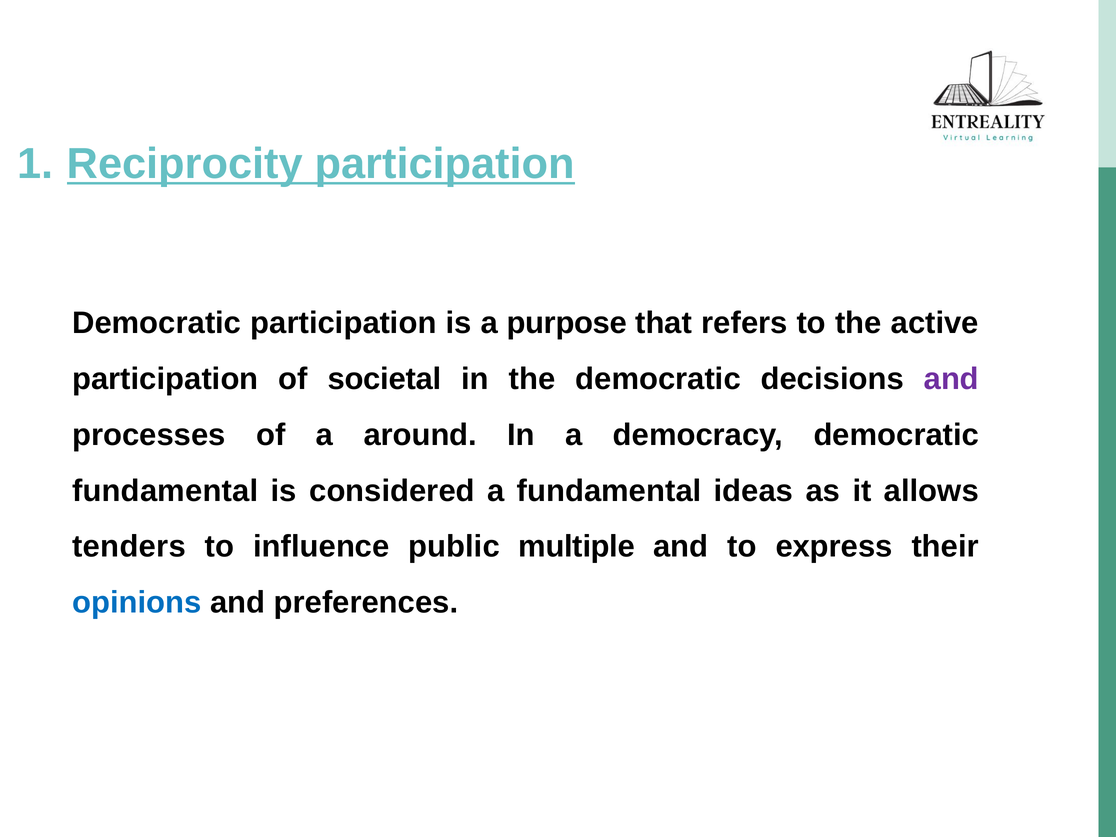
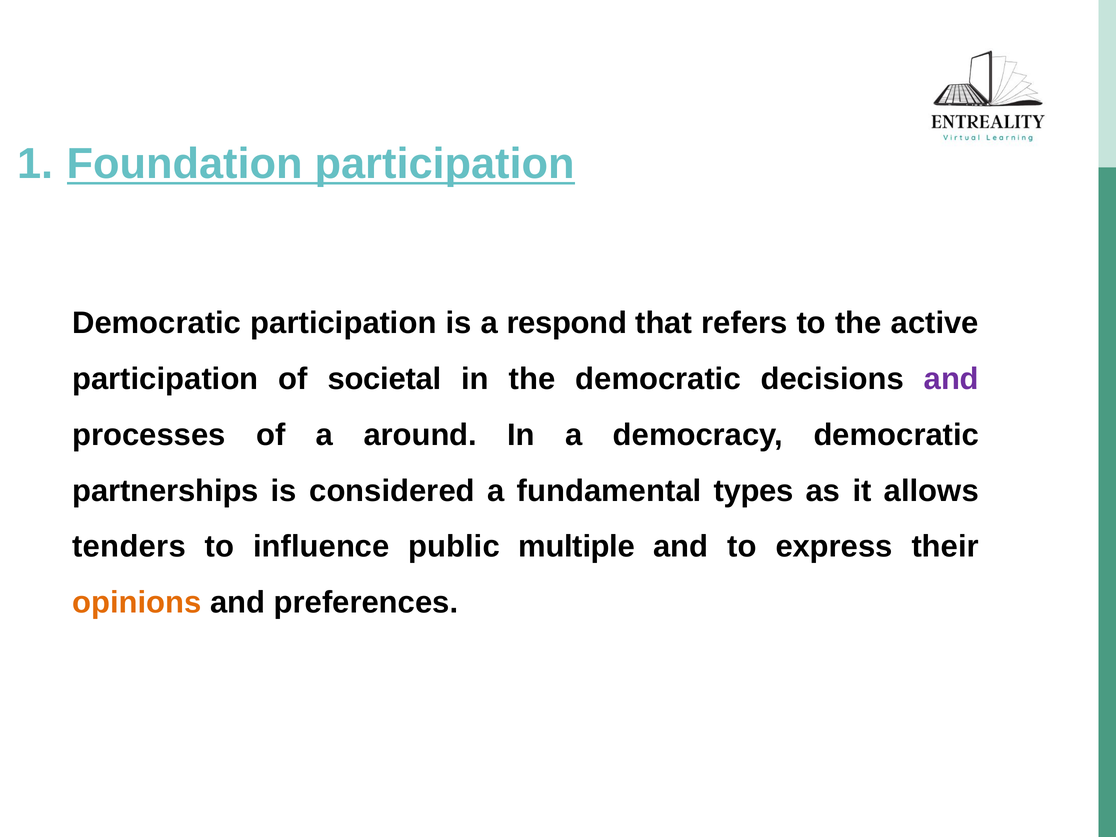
Reciprocity: Reciprocity -> Foundation
purpose: purpose -> respond
fundamental at (165, 491): fundamental -> partnerships
ideas: ideas -> types
opinions colour: blue -> orange
